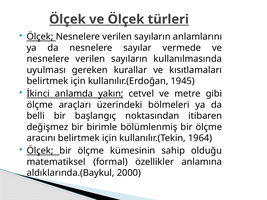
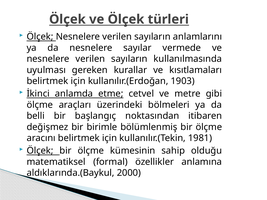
1945: 1945 -> 1903
yakın: yakın -> etme
1964: 1964 -> 1981
